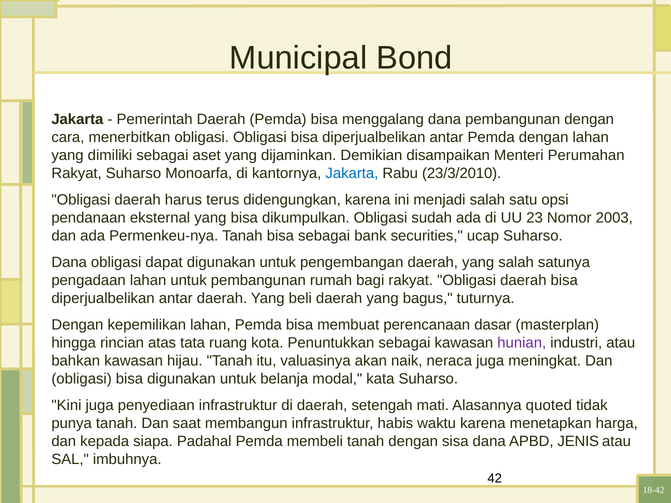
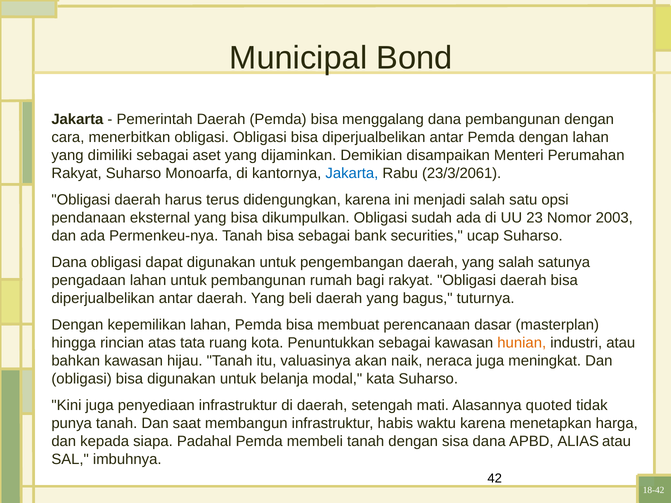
23/3/2010: 23/3/2010 -> 23/3/2061
hunian colour: purple -> orange
JENIS: JENIS -> ALIAS
